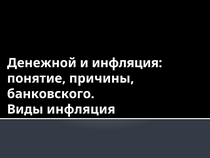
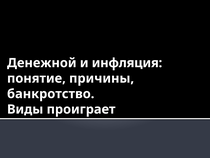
банковского: банковского -> банкротство
Виды инфляция: инфляция -> проиграет
